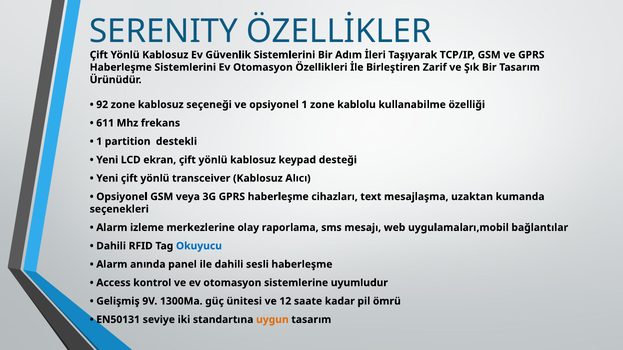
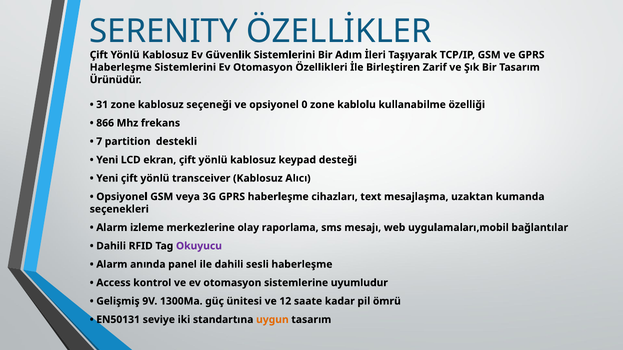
92: 92 -> 31
opsiyonel 1: 1 -> 0
611: 611 -> 866
1 at (99, 142): 1 -> 7
Okuyucu colour: blue -> purple
